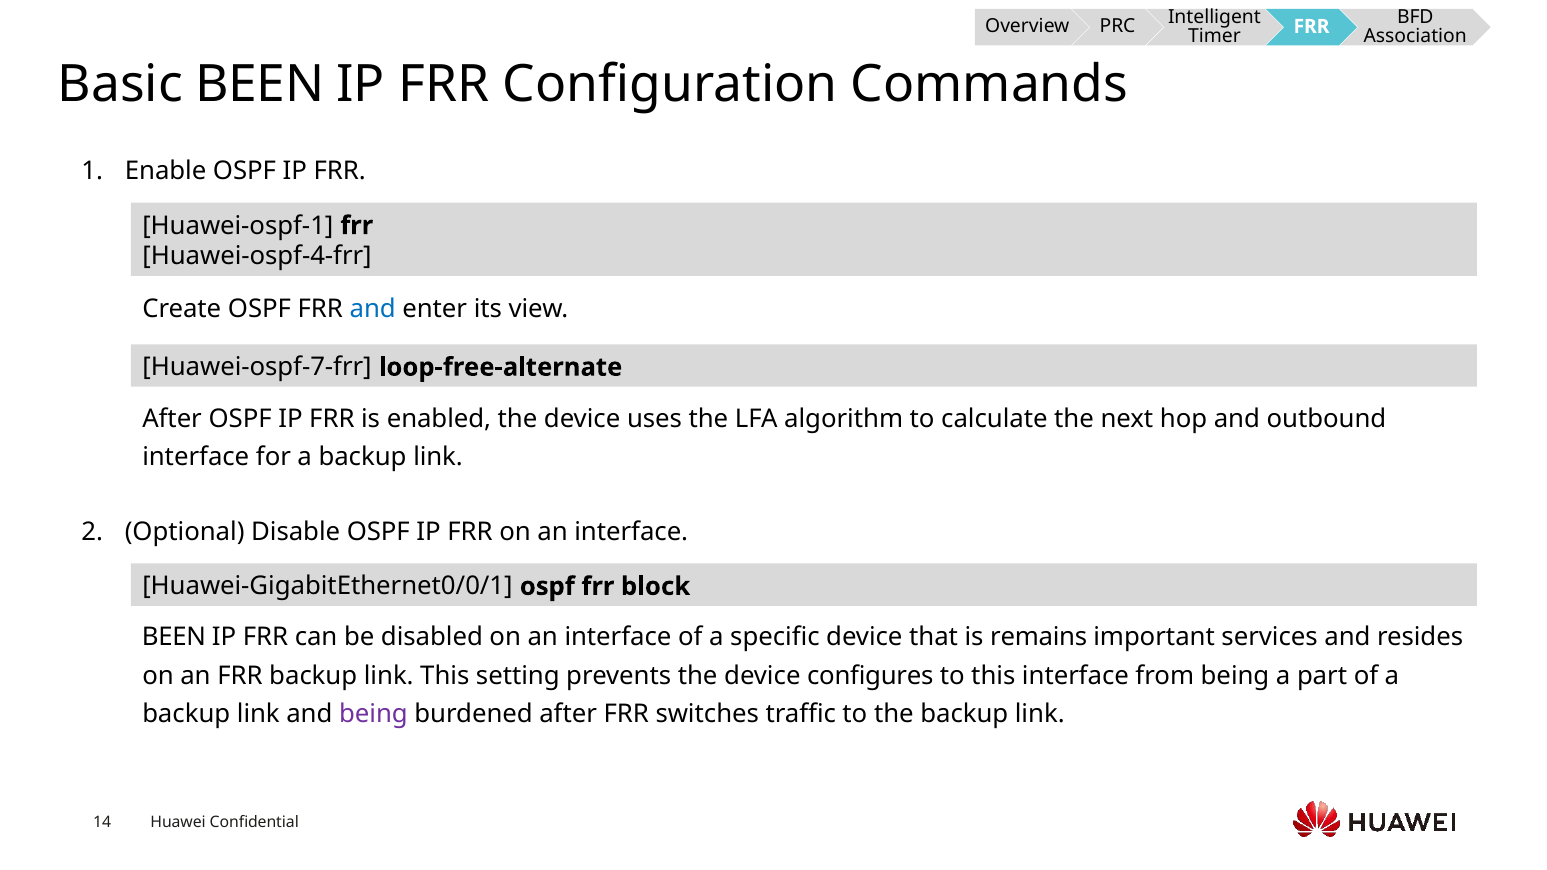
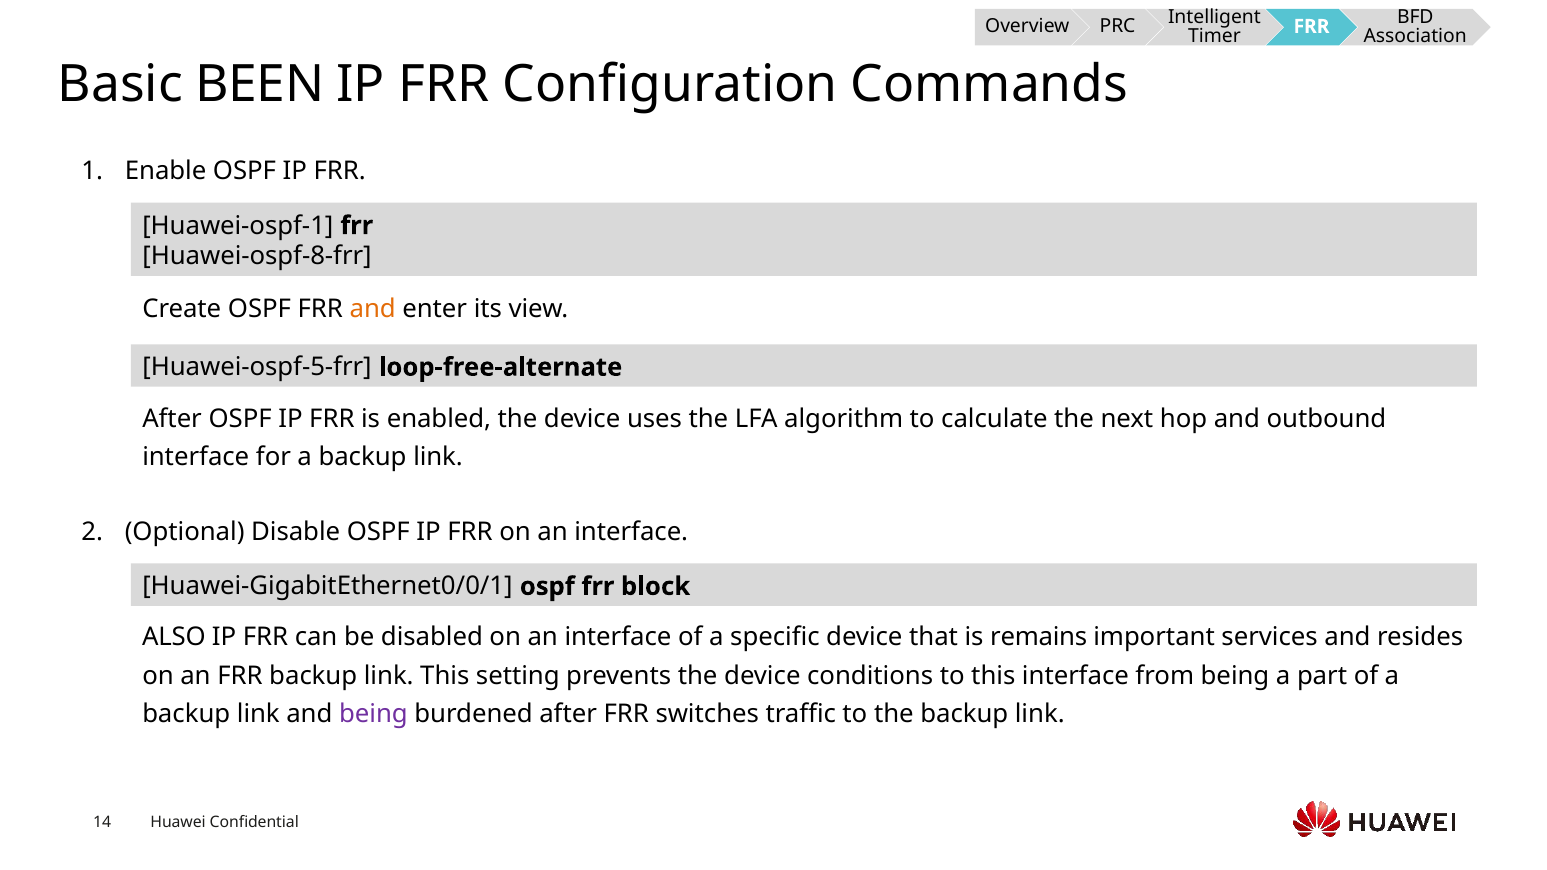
Huawei-ospf-4-frr: Huawei-ospf-4-frr -> Huawei-ospf-8-frr
and at (373, 309) colour: blue -> orange
Huawei-ospf-7-frr: Huawei-ospf-7-frr -> Huawei-ospf-5-frr
BEEN at (174, 637): BEEN -> ALSO
configures: configures -> conditions
